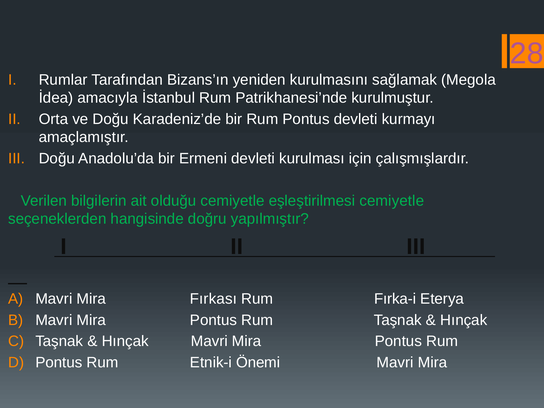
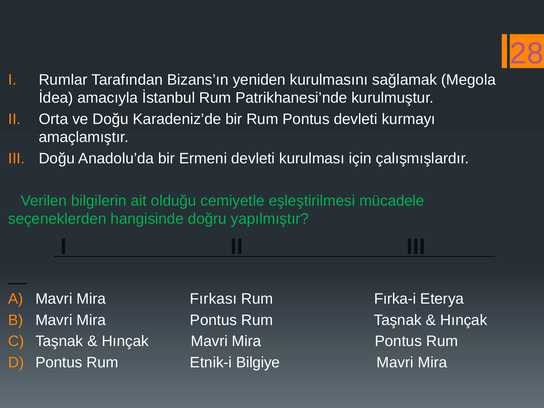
eşleştirilmesi cemiyetle: cemiyetle -> mücadele
Önemi: Önemi -> Bilgiye
